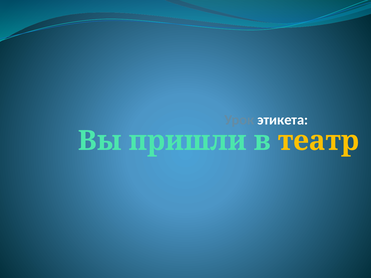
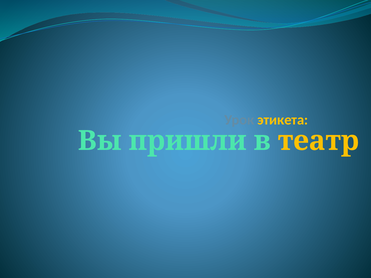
этикета colour: white -> yellow
